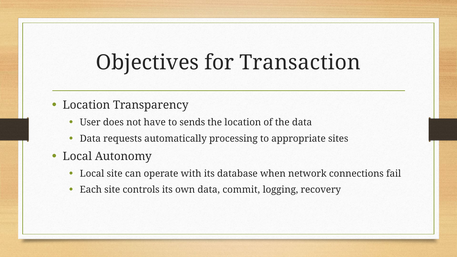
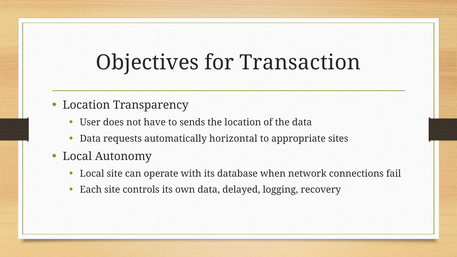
processing: processing -> horizontal
commit: commit -> delayed
